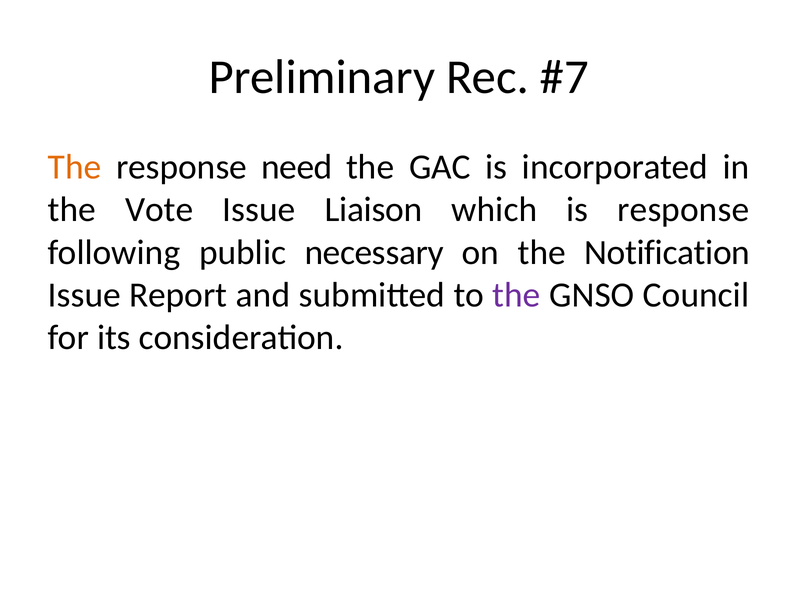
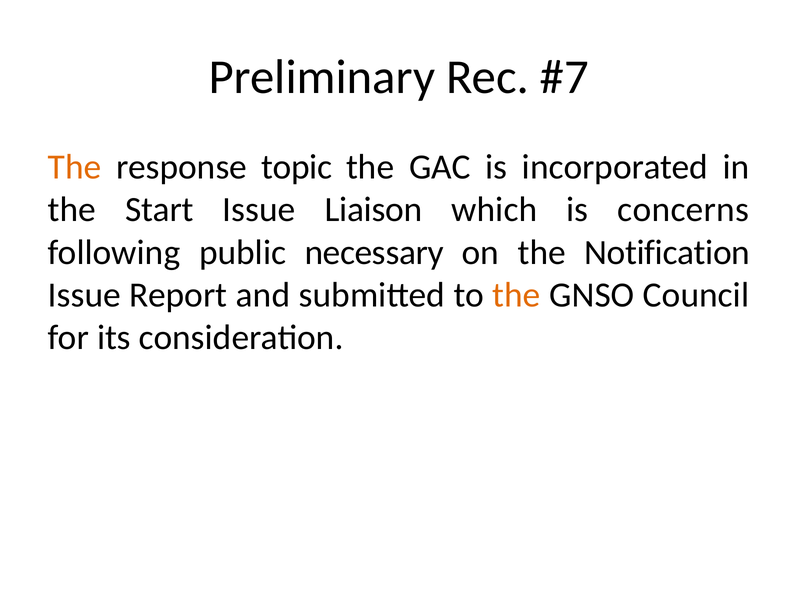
need: need -> topic
Vote: Vote -> Start
is response: response -> concerns
the at (517, 295) colour: purple -> orange
